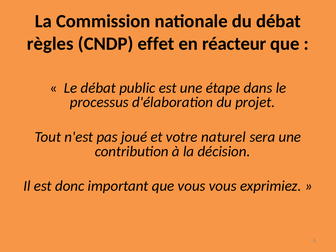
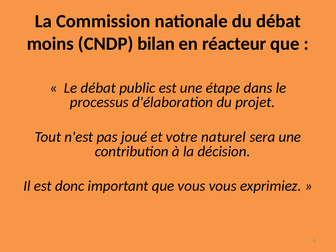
règles: règles -> moins
effet: effet -> bilan
